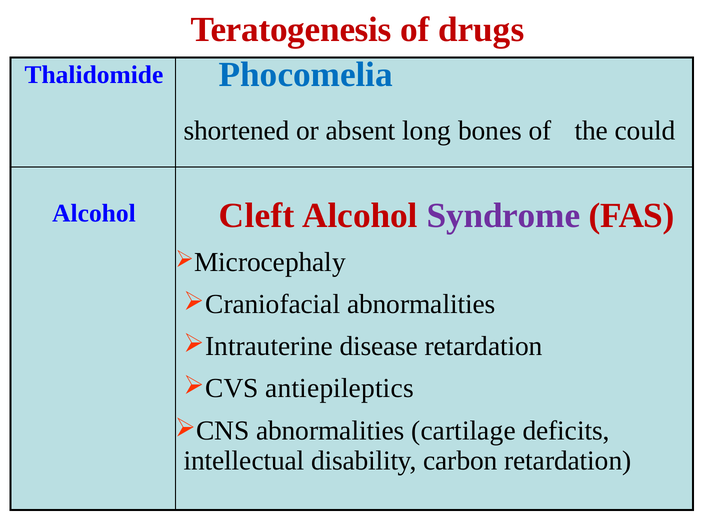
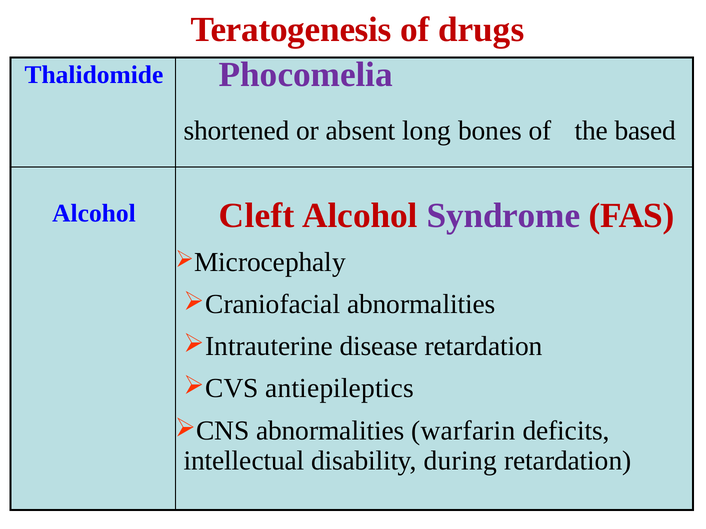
Phocomelia colour: blue -> purple
could: could -> based
cartilage: cartilage -> warfarin
carbon: carbon -> during
